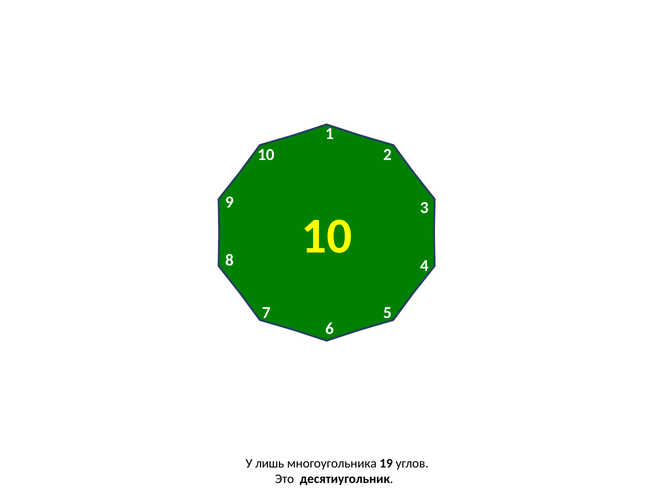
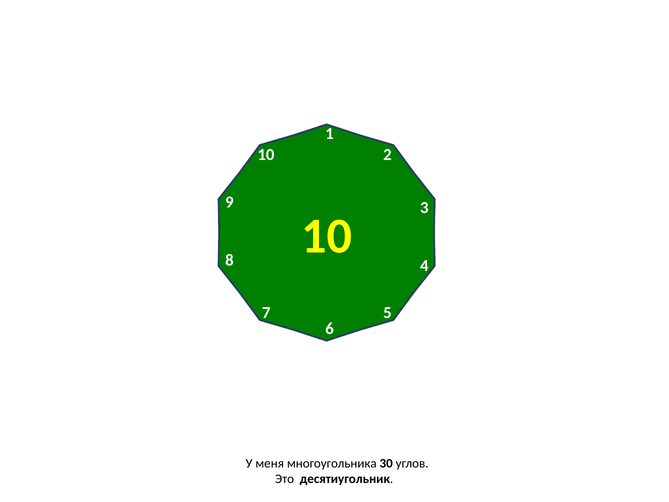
лишь: лишь -> меня
19: 19 -> 30
